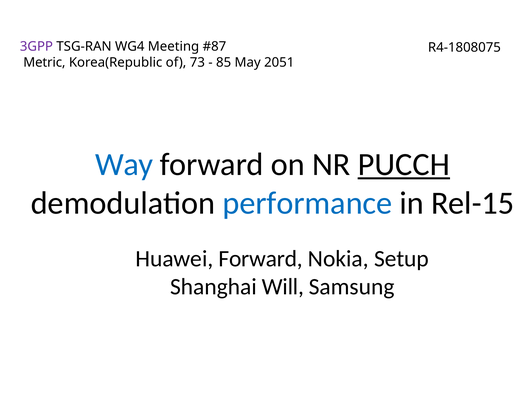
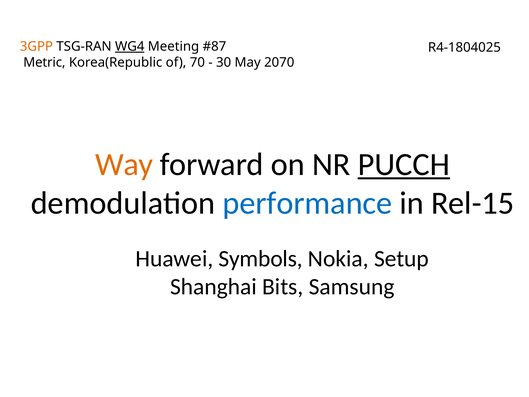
3GPP colour: purple -> orange
WG4 underline: none -> present
R4-1808075: R4-1808075 -> R4-1804025
73: 73 -> 70
85: 85 -> 30
2051: 2051 -> 2070
Way colour: blue -> orange
Huawei Forward: Forward -> Symbols
Will: Will -> Bits
